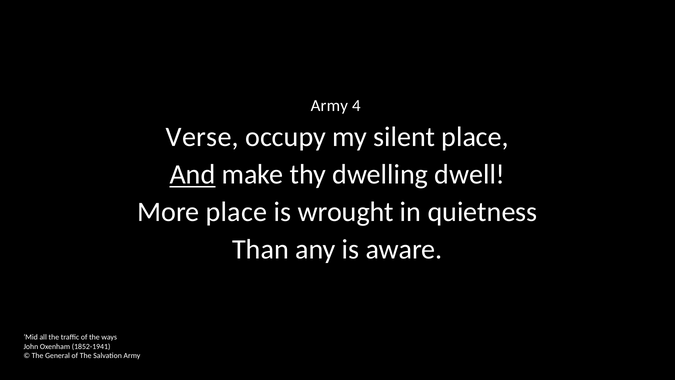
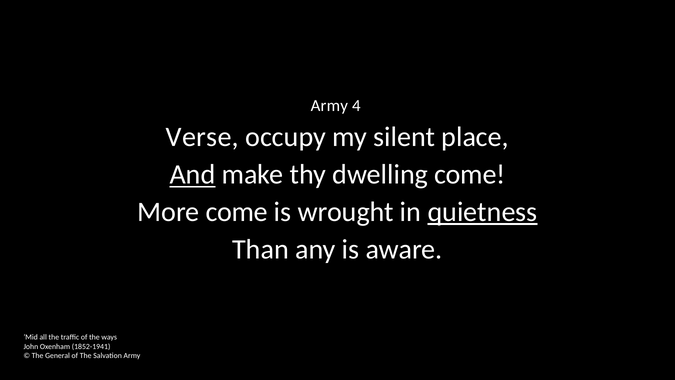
dwelling dwell: dwell -> come
More place: place -> come
quietness underline: none -> present
